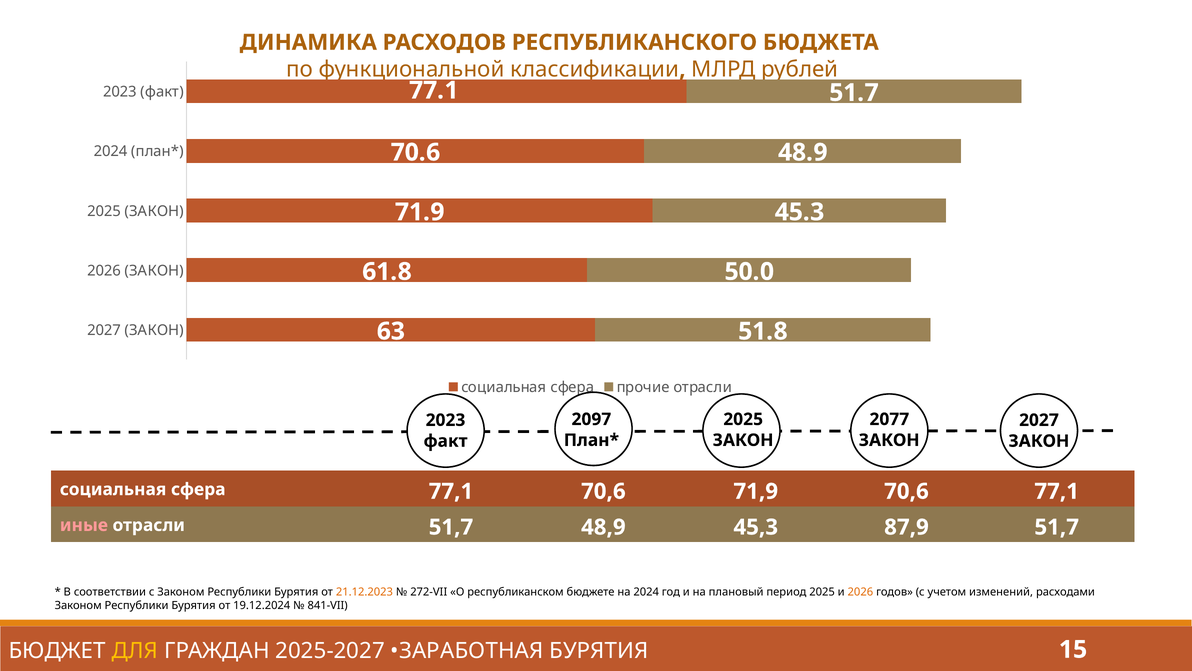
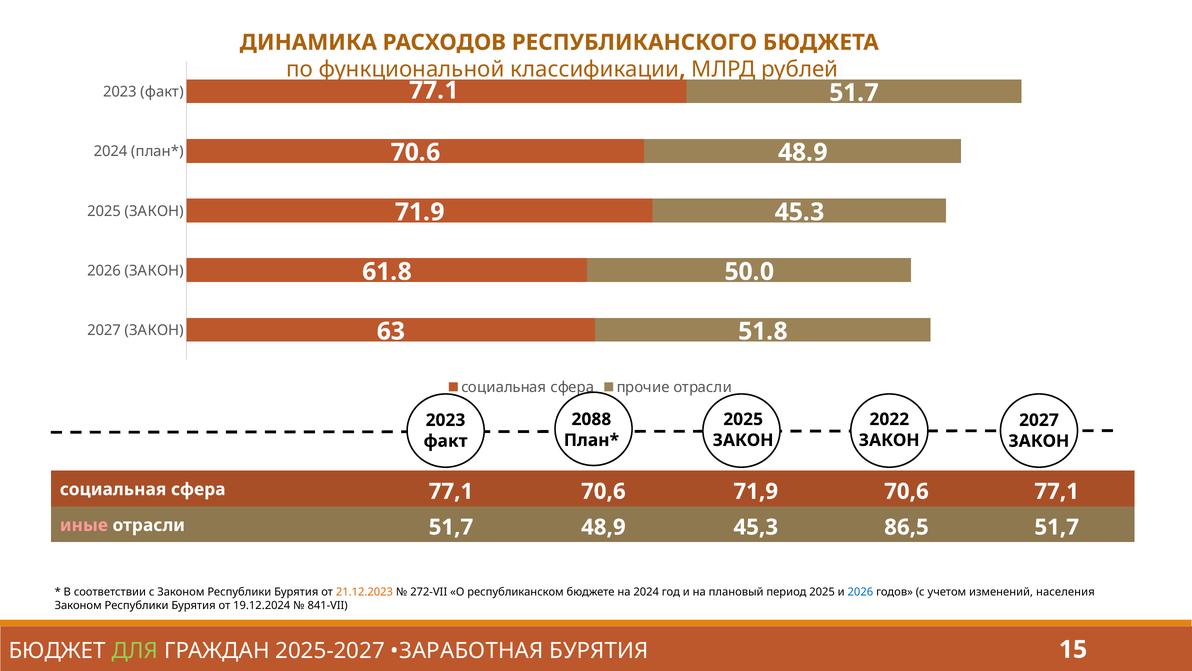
2097: 2097 -> 2088
2077: 2077 -> 2022
87,9: 87,9 -> 86,5
2026 at (860, 592) colour: orange -> blue
расходами: расходами -> населения
ДЛЯ colour: yellow -> light green
